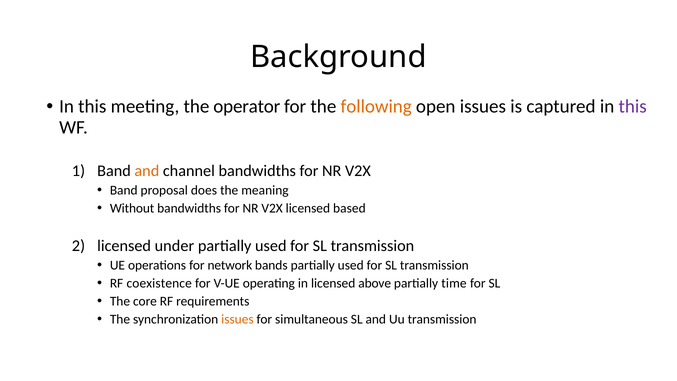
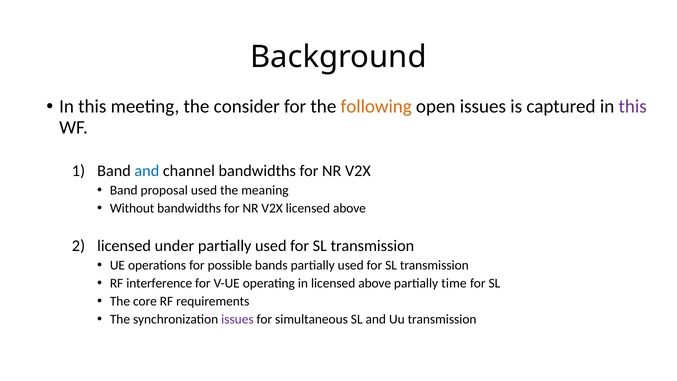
operator: operator -> consider
and at (147, 171) colour: orange -> blue
proposal does: does -> used
V2X licensed based: based -> above
network: network -> possible
coexistence: coexistence -> interference
issues at (237, 319) colour: orange -> purple
